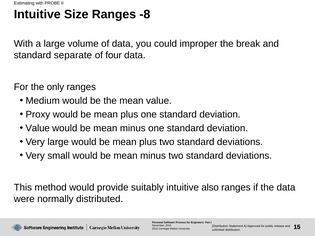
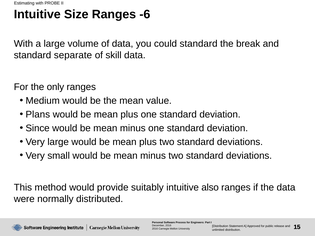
-8: -8 -> -6
could improper: improper -> standard
four: four -> skill
Proxy: Proxy -> Plans
Value at (38, 128): Value -> Since
